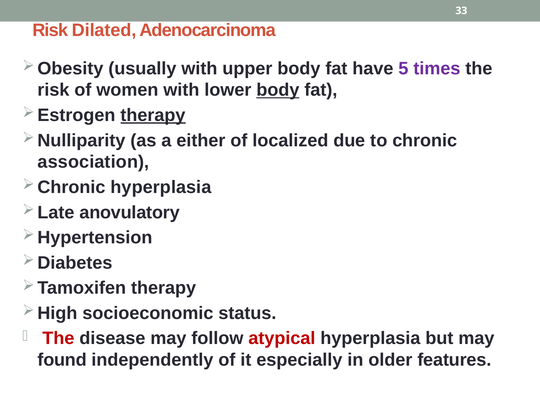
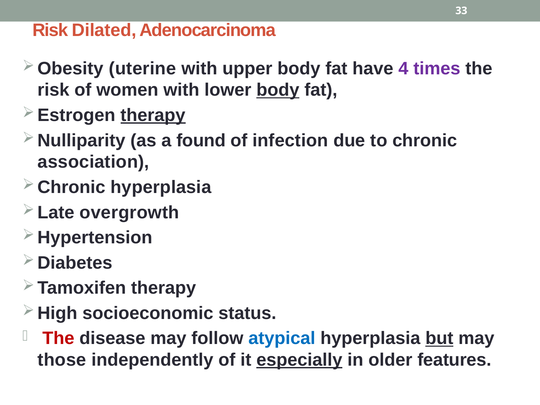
usually: usually -> uterine
5: 5 -> 4
either: either -> found
localized: localized -> infection
anovulatory: anovulatory -> overgrowth
atypical colour: red -> blue
but underline: none -> present
found: found -> those
especially underline: none -> present
